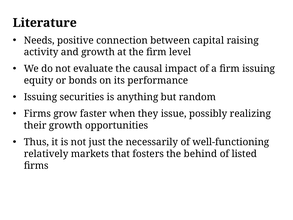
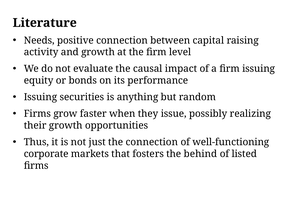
the necessarily: necessarily -> connection
relatively: relatively -> corporate
